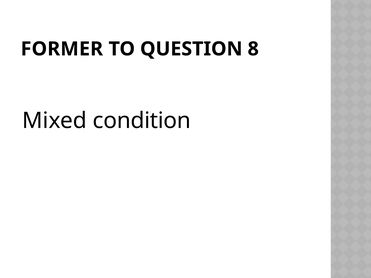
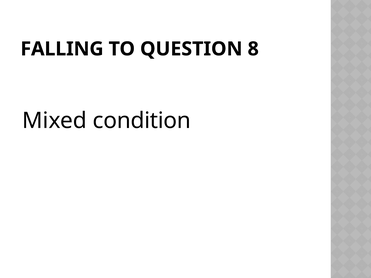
FORMER: FORMER -> FALLING
